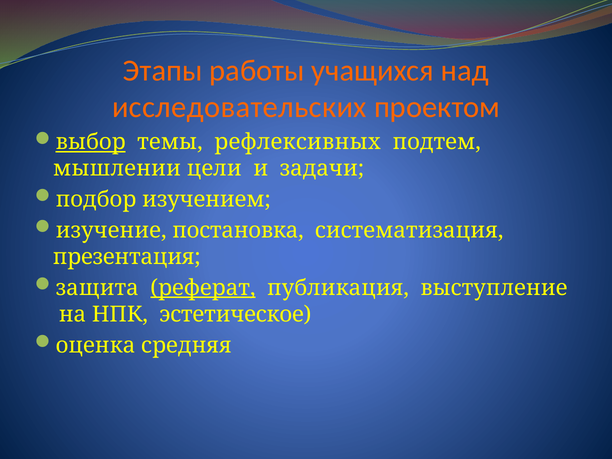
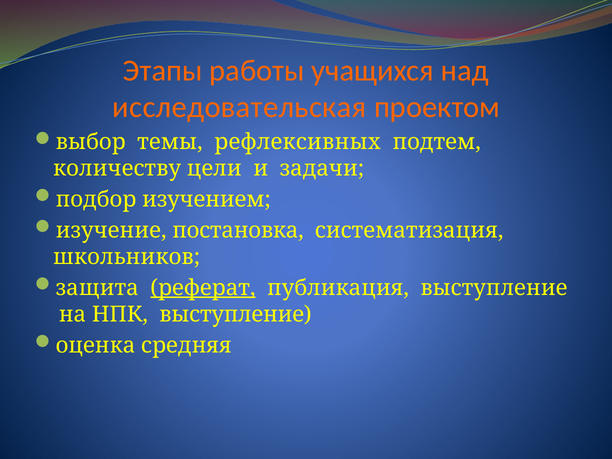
исследовательских: исследовательских -> исследовательская
выбор underline: present -> none
мышлении: мышлении -> количеству
презентация: презентация -> школьников
НПК эстетическое: эстетическое -> выступление
